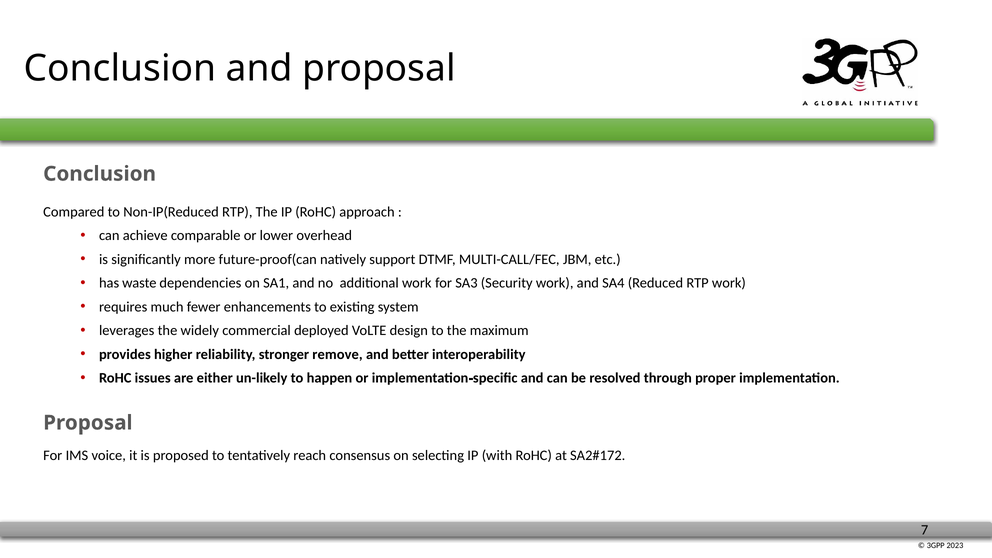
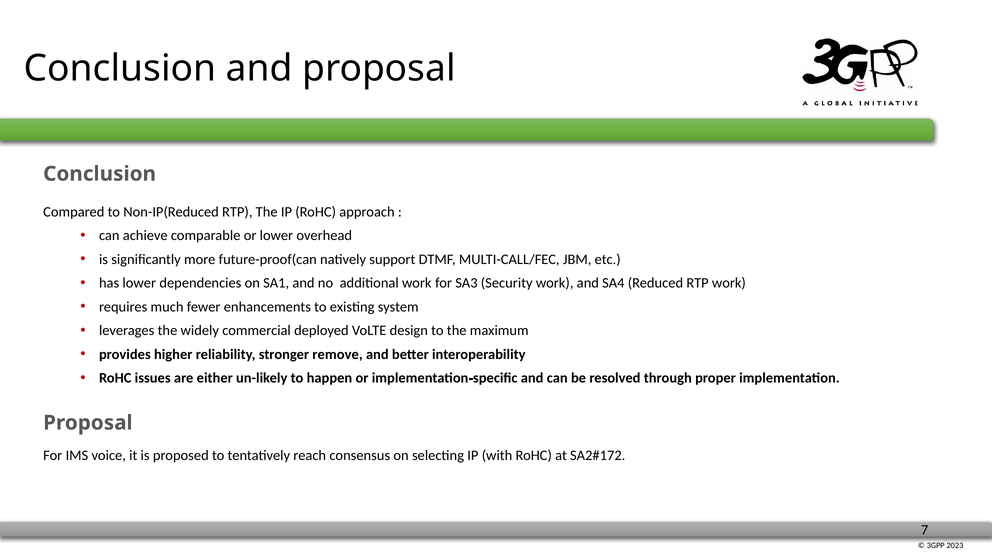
has waste: waste -> lower
